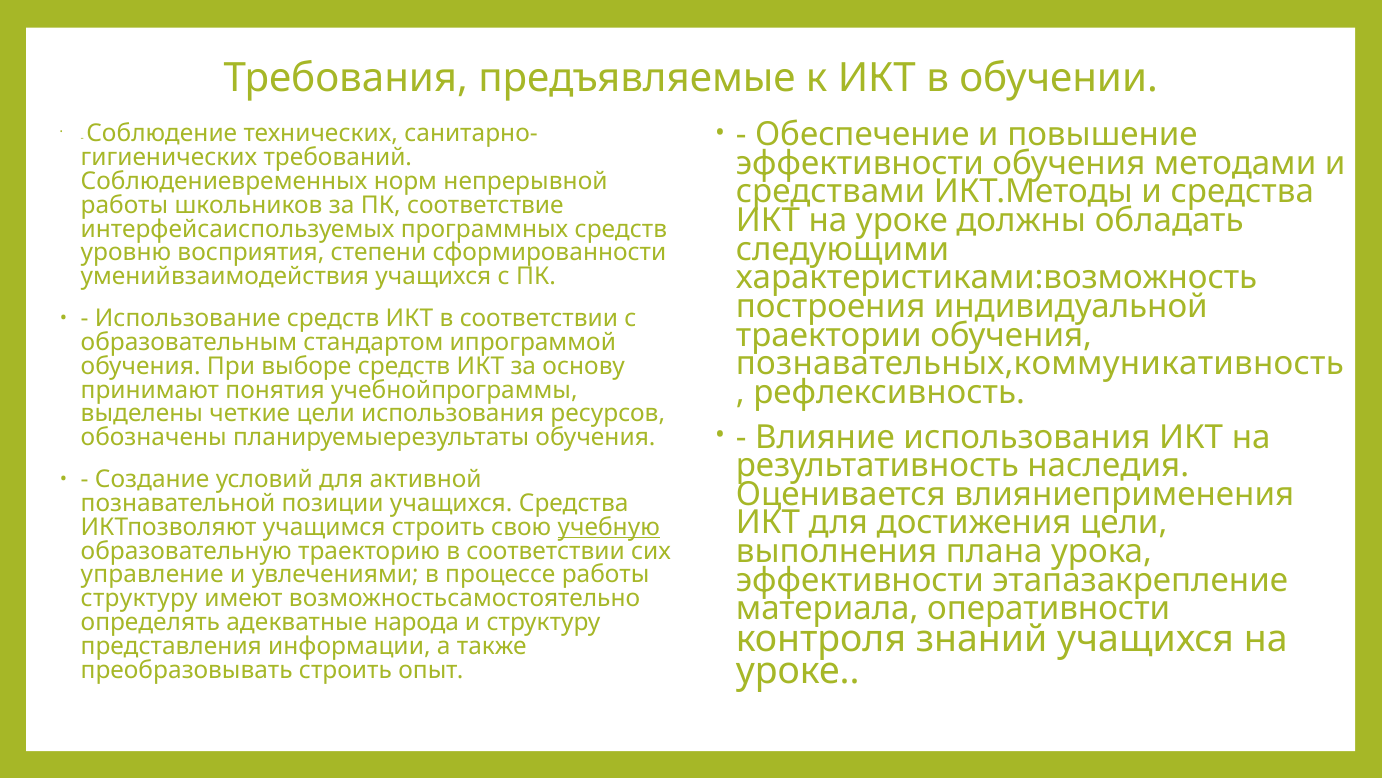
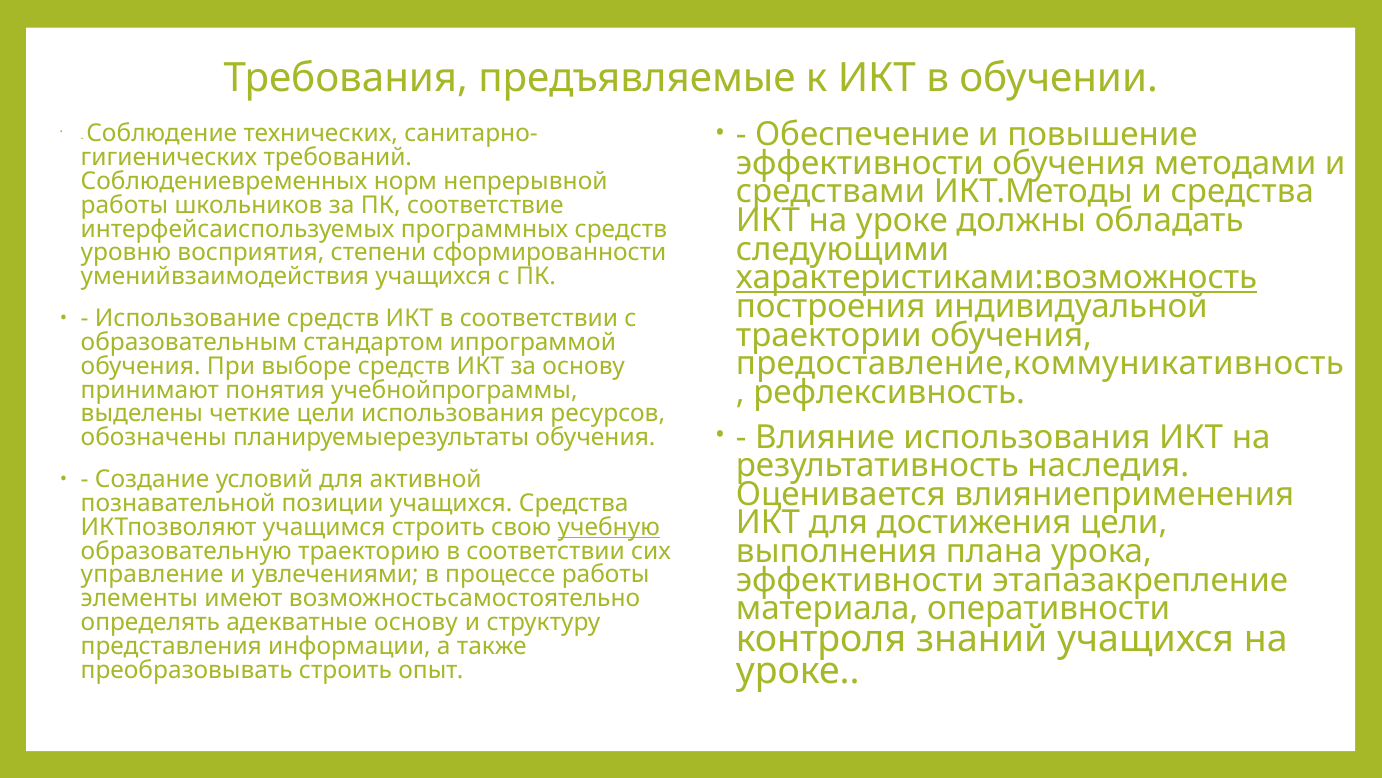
характеристиками:возможность underline: none -> present
познавательных,коммуникативность: познавательных,коммуникативность -> предоставление,коммуникативность
структуру at (139, 598): структуру -> элементы
адекватные народа: народа -> основу
